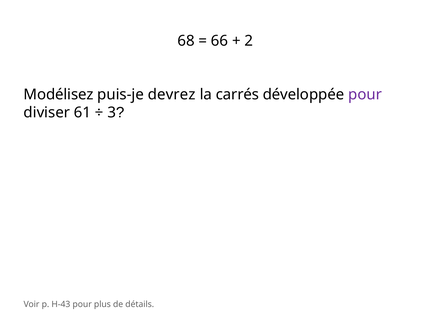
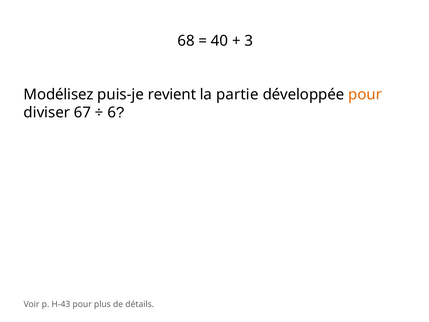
66: 66 -> 40
2: 2 -> 3
devrez: devrez -> revient
carrés: carrés -> partie
pour at (365, 95) colour: purple -> orange
61: 61 -> 67
3: 3 -> 6
